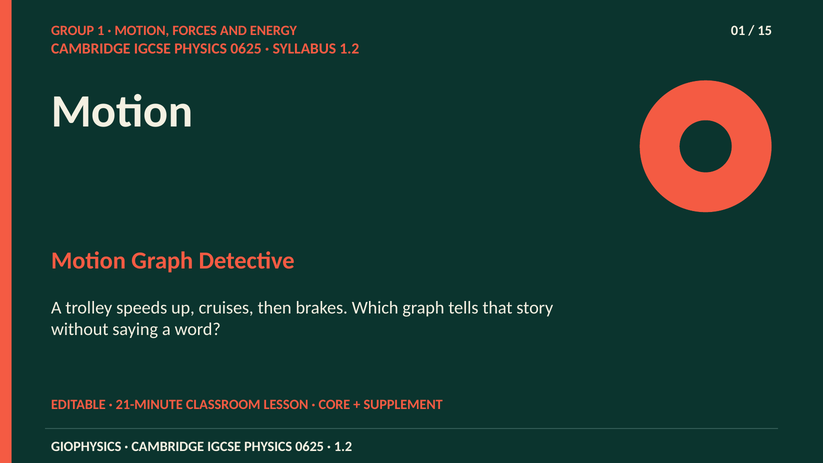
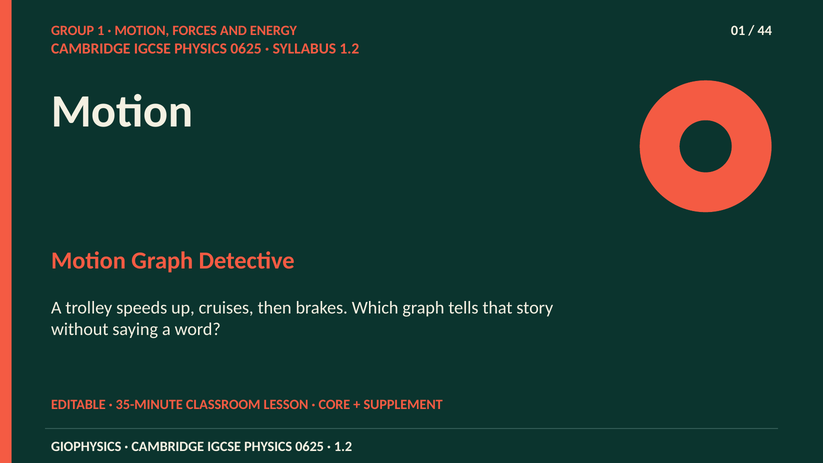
15: 15 -> 44
21-MINUTE: 21-MINUTE -> 35-MINUTE
